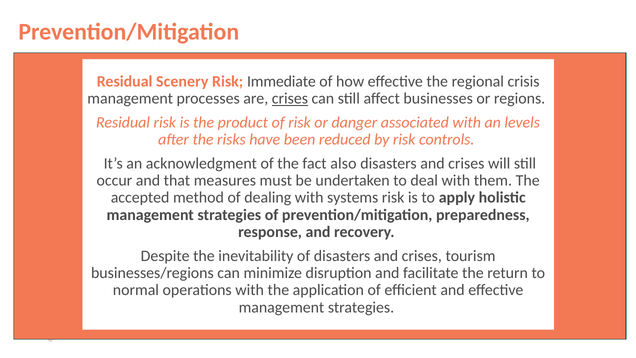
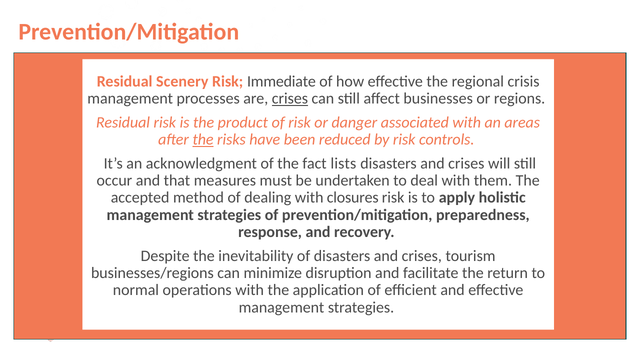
levels: levels -> areas
the at (203, 139) underline: none -> present
also: also -> lists
systems: systems -> closures
